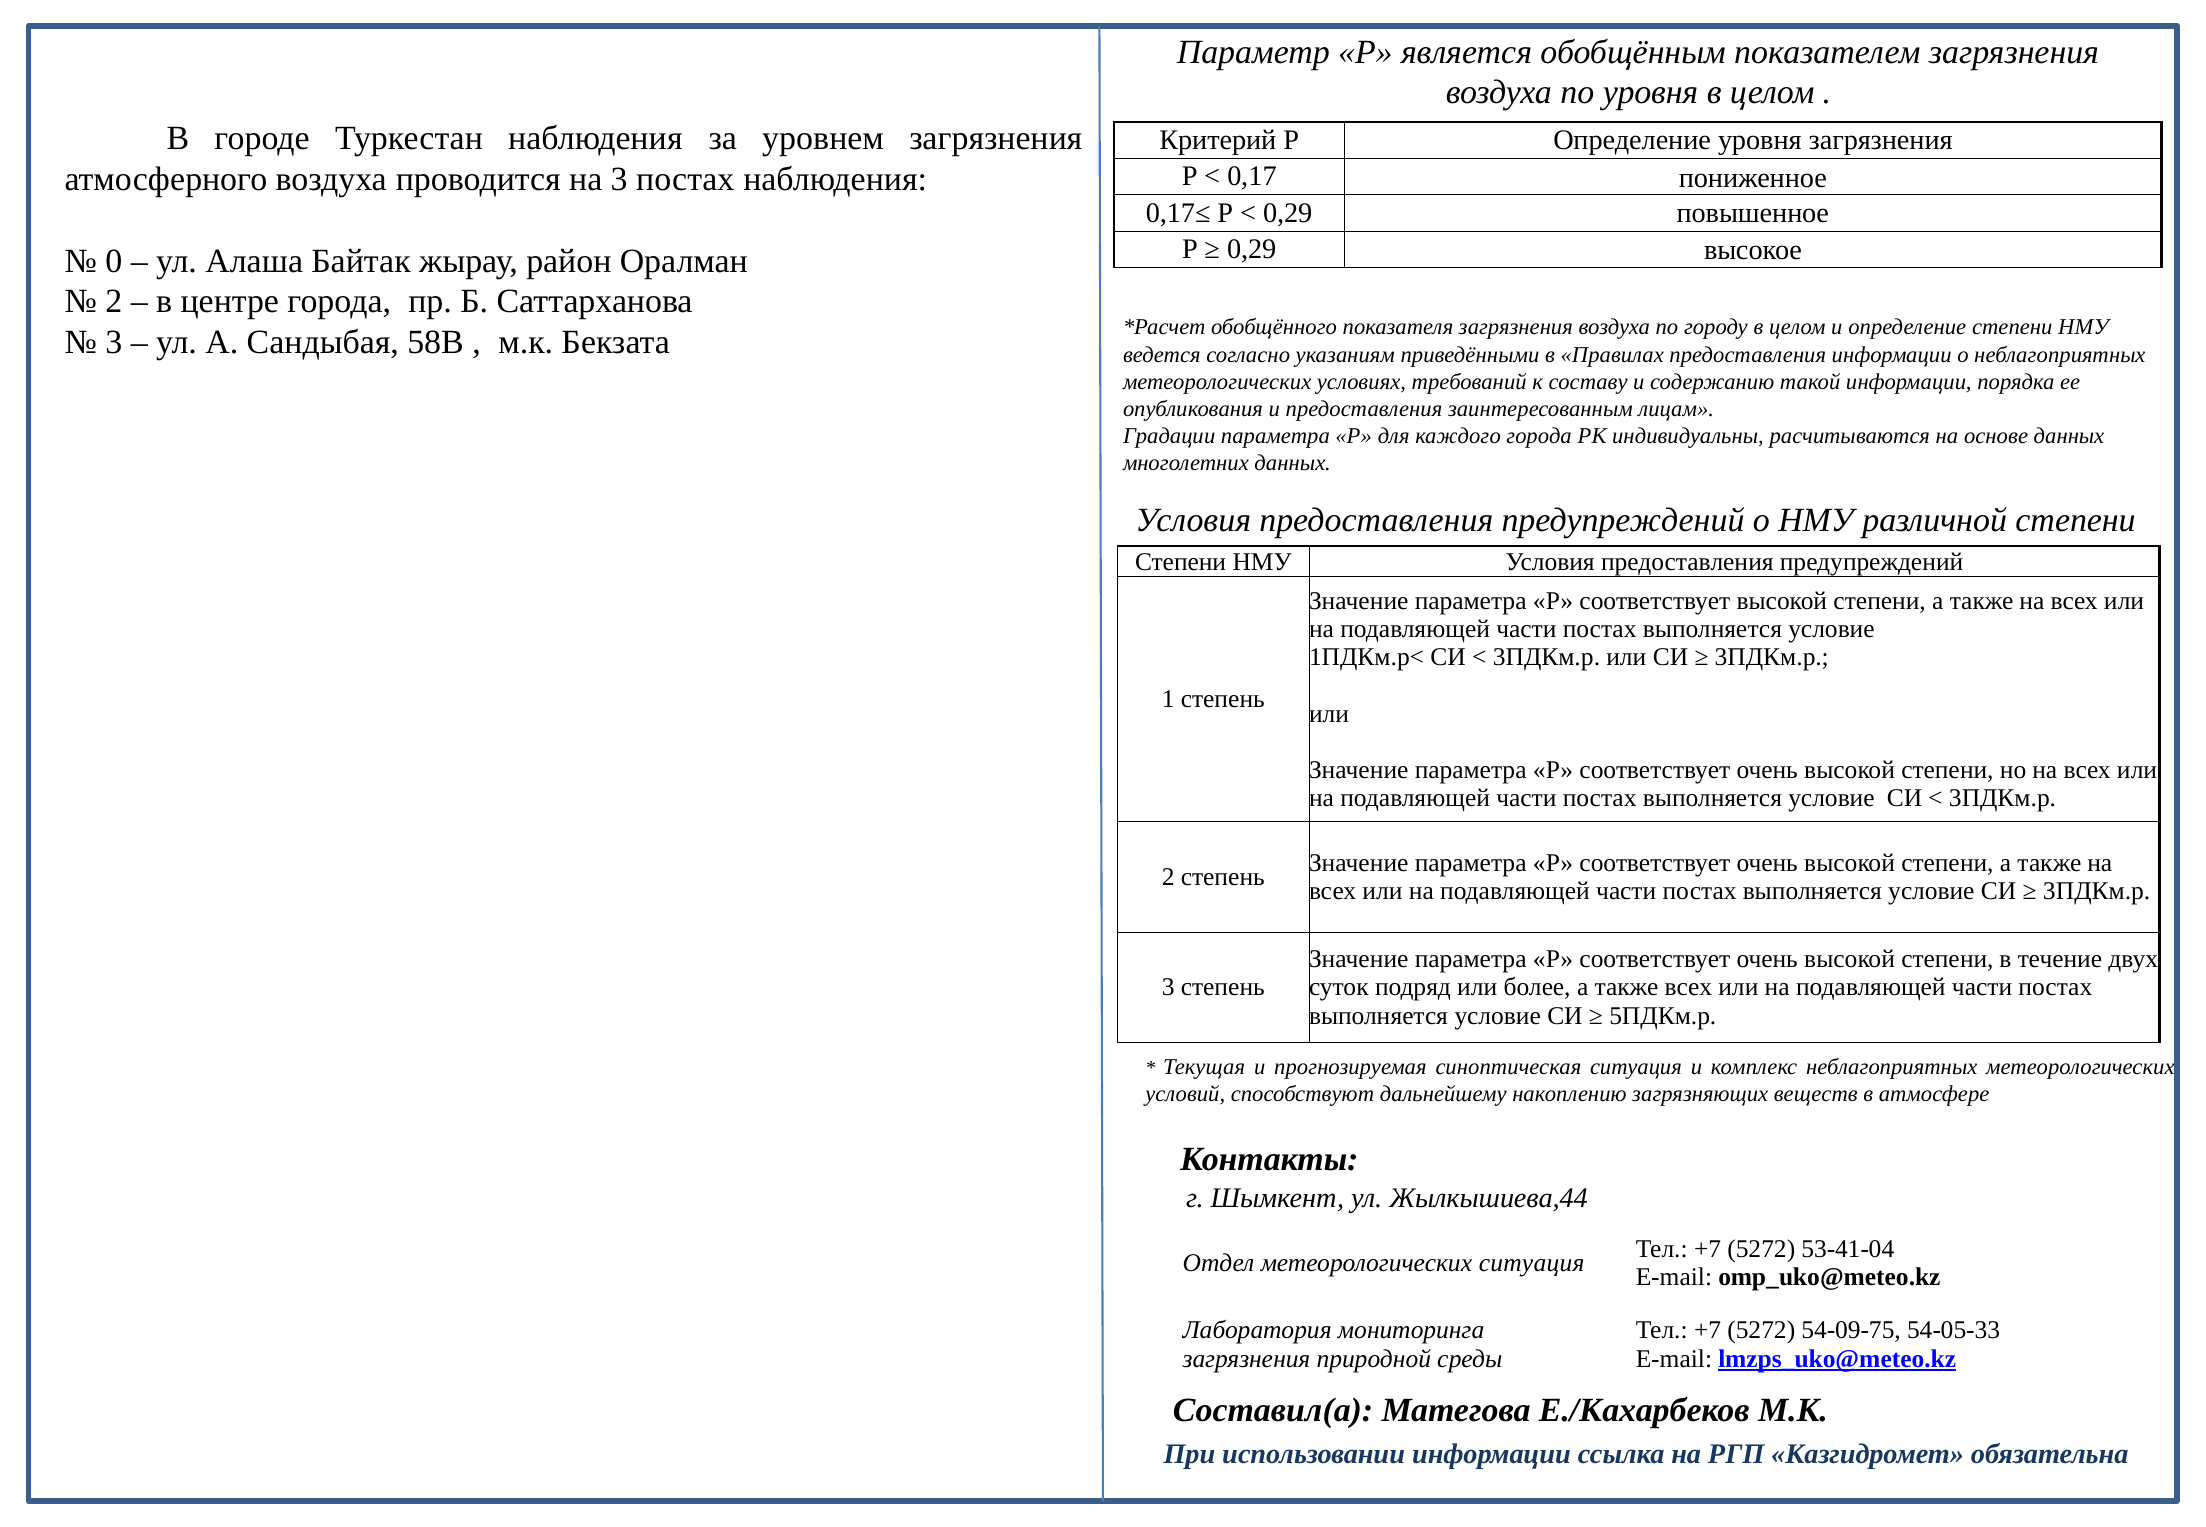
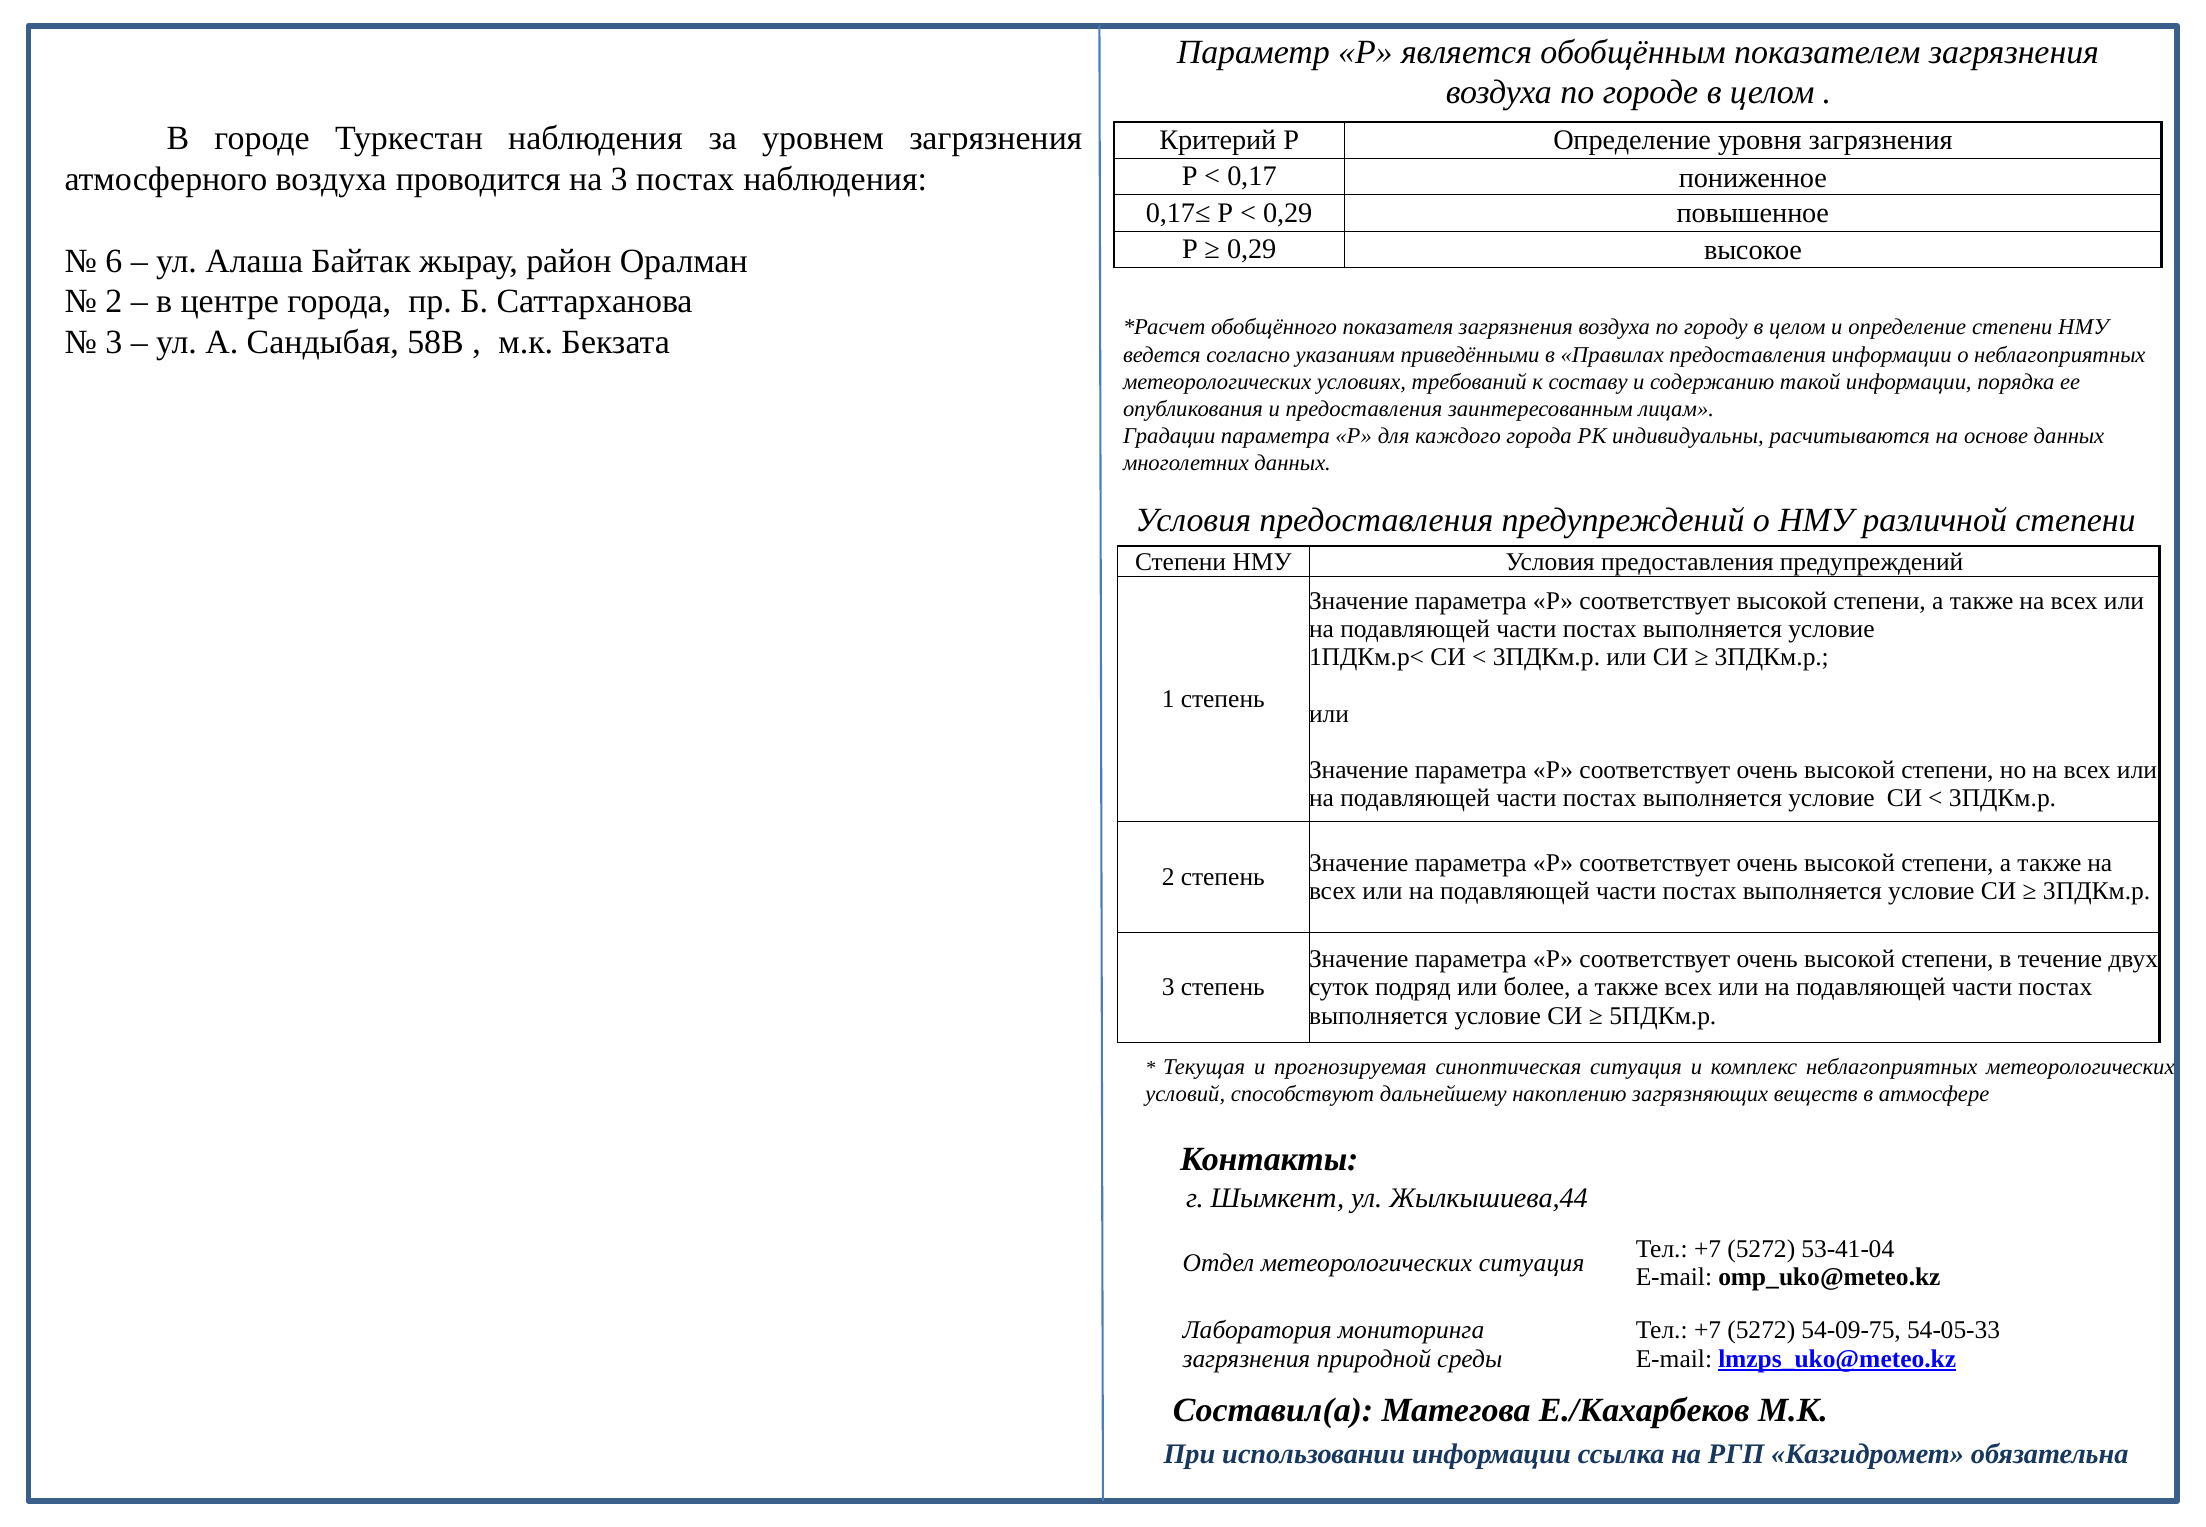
по уровня: уровня -> городе
0: 0 -> 6
